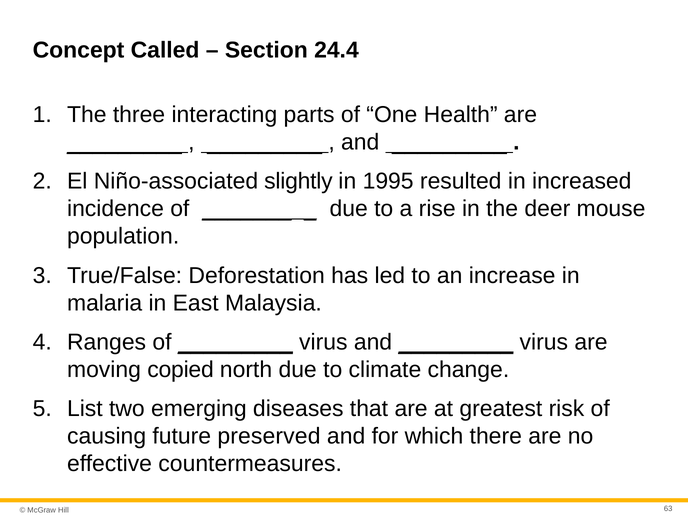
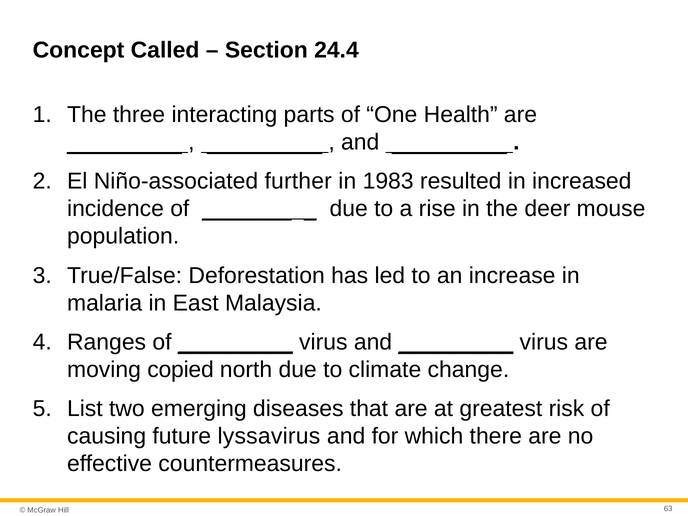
slightly: slightly -> further
1995: 1995 -> 1983
preserved: preserved -> lyssavirus
